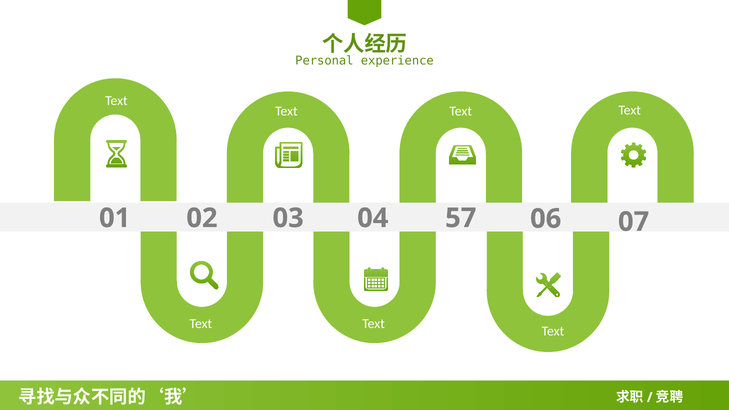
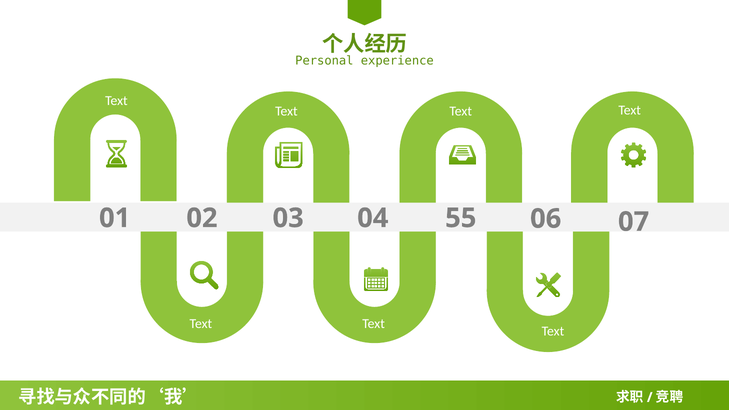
57: 57 -> 55
